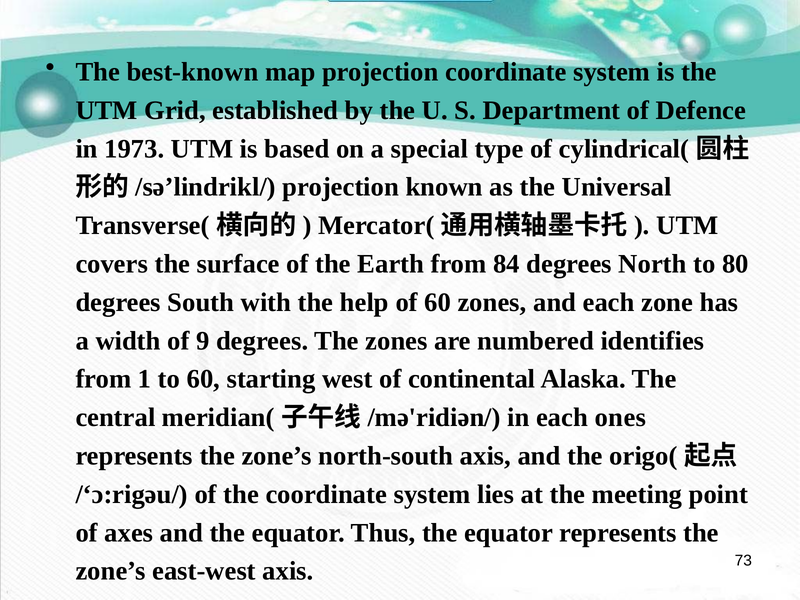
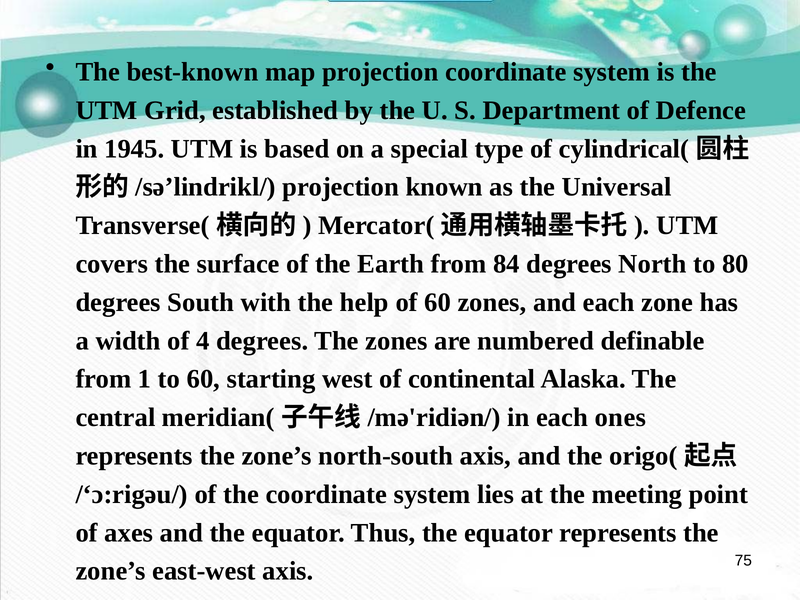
1973: 1973 -> 1945
9: 9 -> 4
identifies: identifies -> definable
73: 73 -> 75
